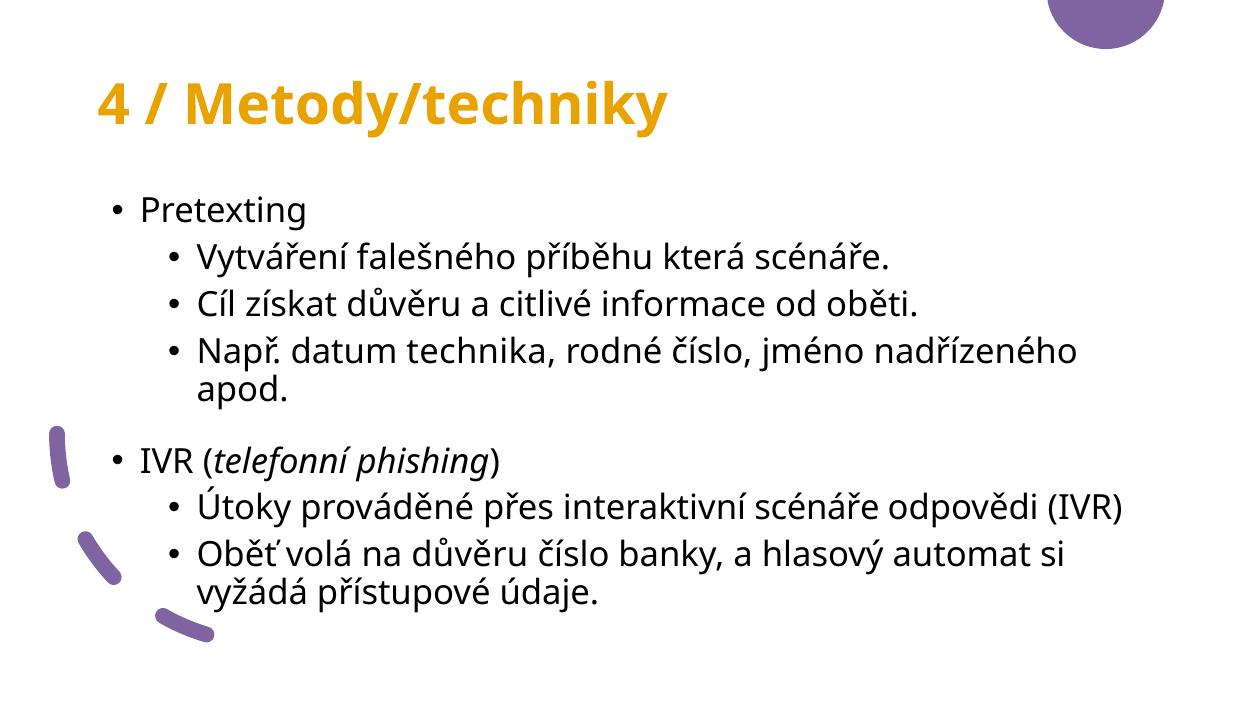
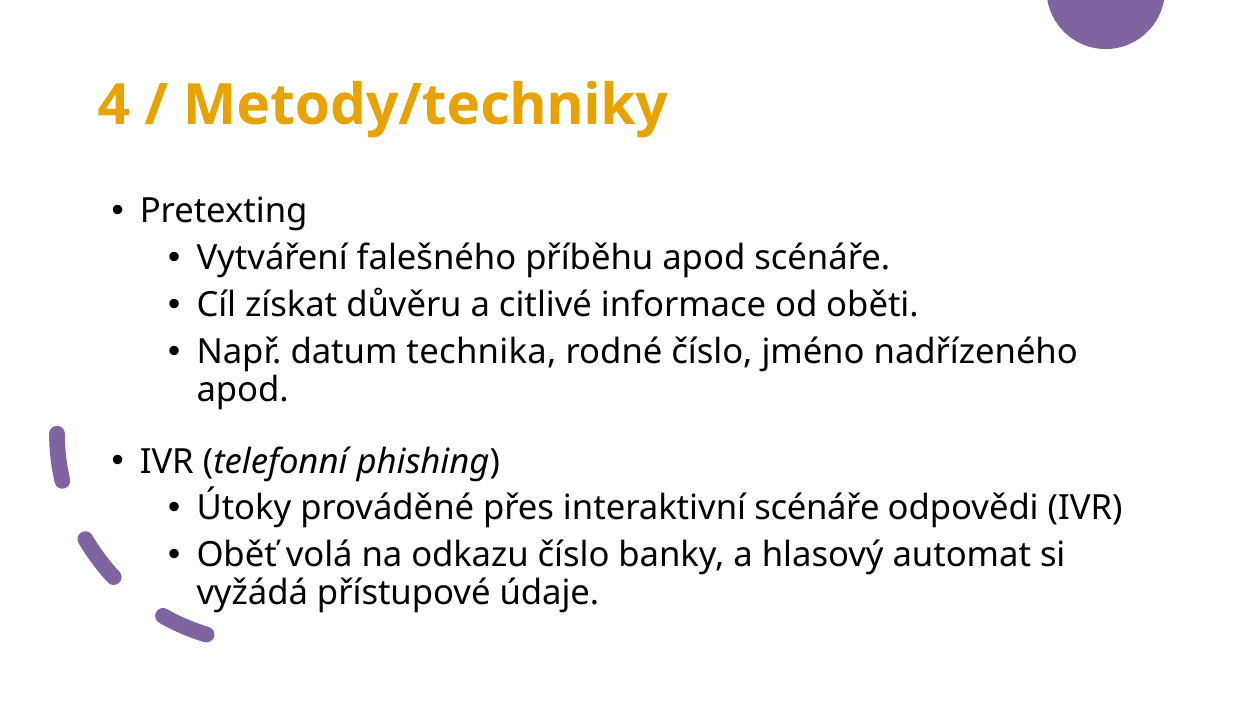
příběhu která: která -> apod
na důvěru: důvěru -> odkazu
